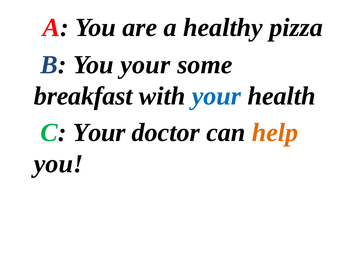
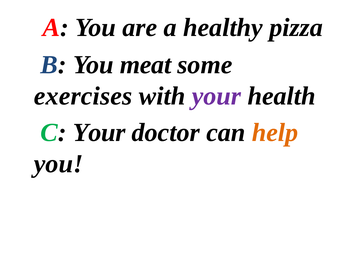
You your: your -> meat
breakfast: breakfast -> exercises
your at (216, 96) colour: blue -> purple
